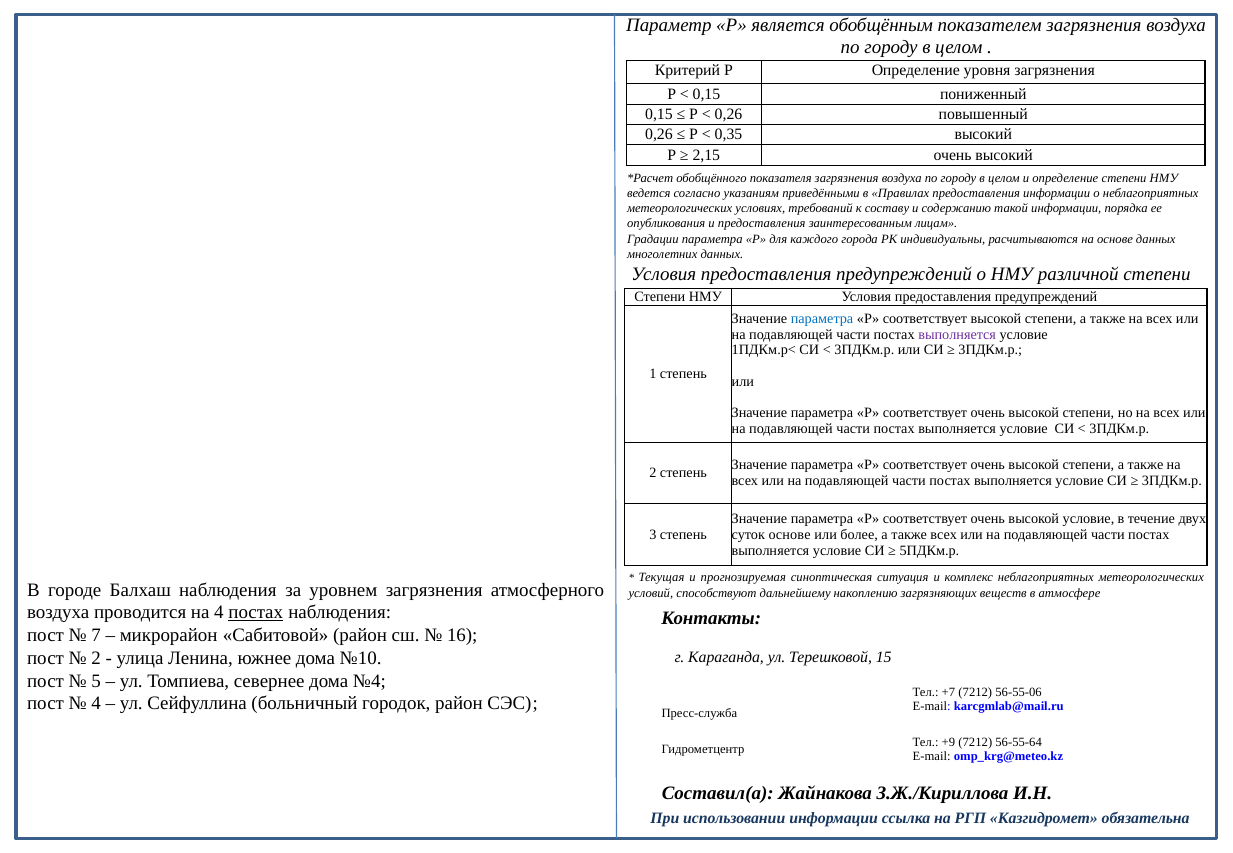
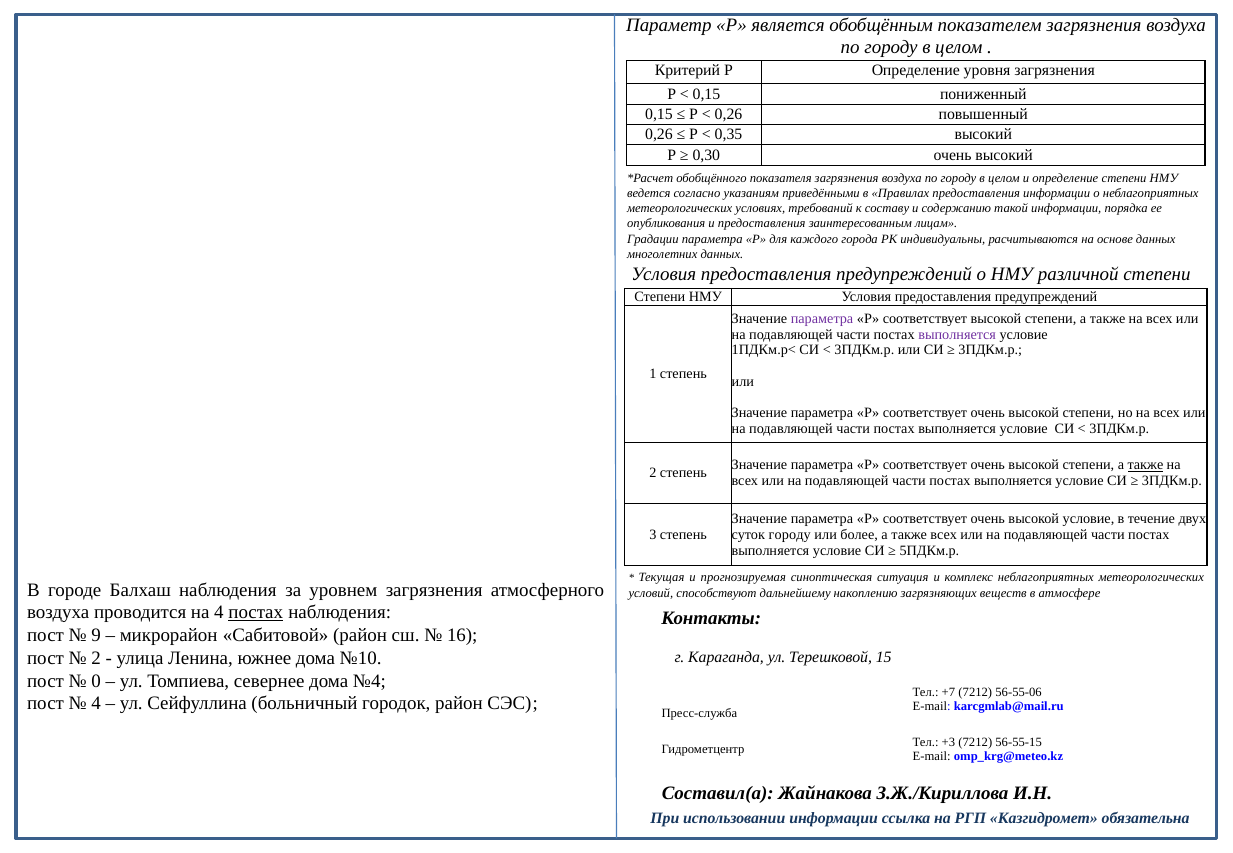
2,15: 2,15 -> 0,30
параметра at (822, 319) colour: blue -> purple
также at (1145, 466) underline: none -> present
суток основе: основе -> городу
7: 7 -> 9
5: 5 -> 0
+9: +9 -> +3
56-55-64: 56-55-64 -> 56-55-15
